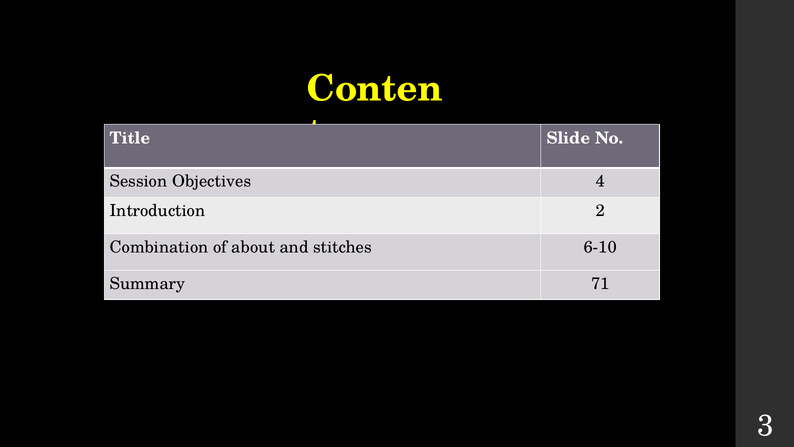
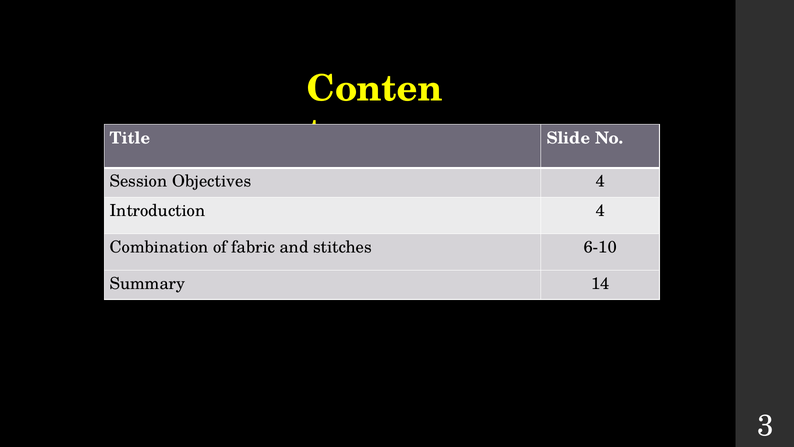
Introduction 2: 2 -> 4
about: about -> fabric
71: 71 -> 14
